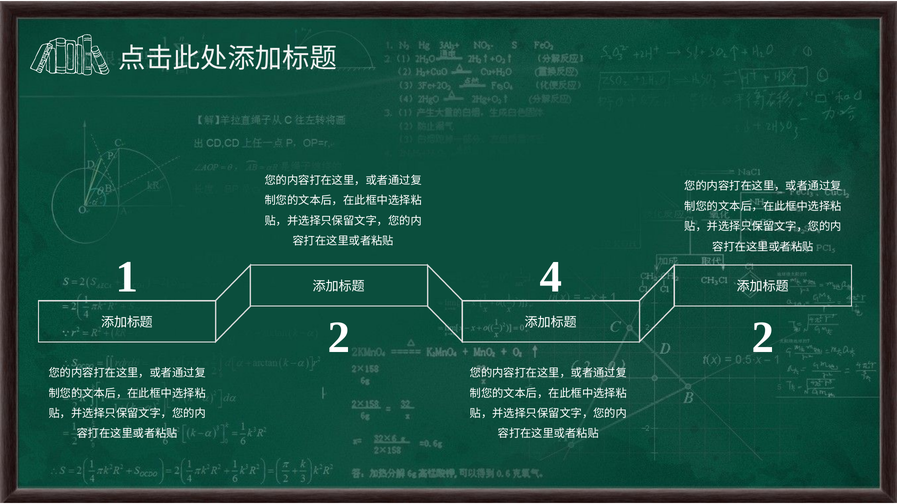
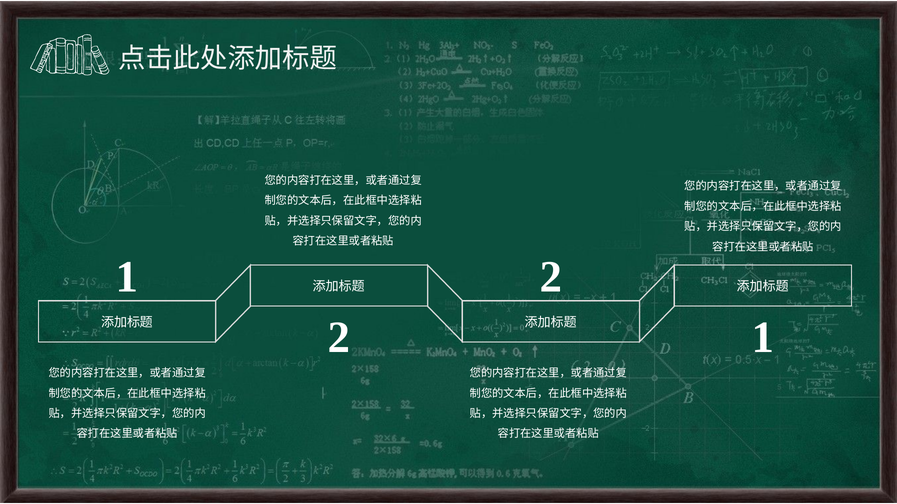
1 4: 4 -> 2
2 2: 2 -> 1
